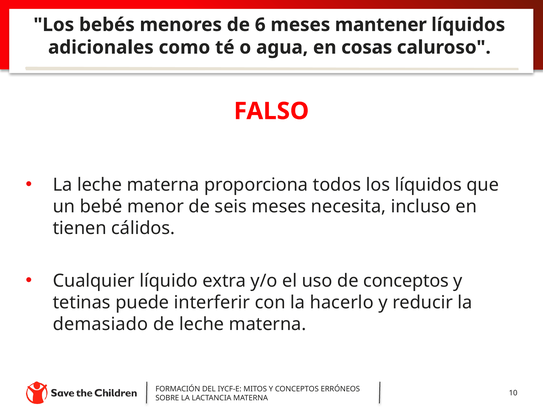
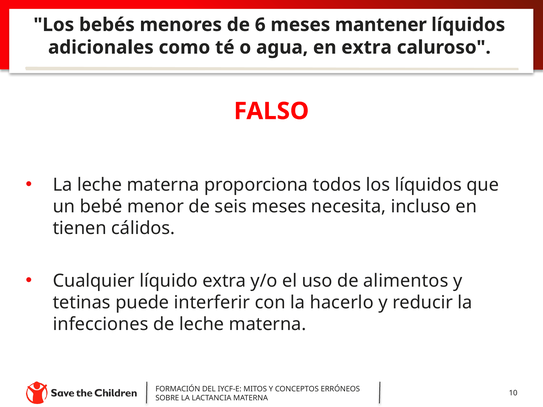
en cosas: cosas -> extra
de conceptos: conceptos -> alimentos
demasiado: demasiado -> infecciones
